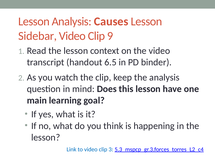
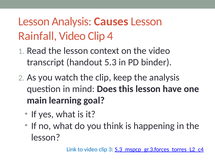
Sidebar: Sidebar -> Rainfall
9: 9 -> 4
6.5: 6.5 -> 5.3
